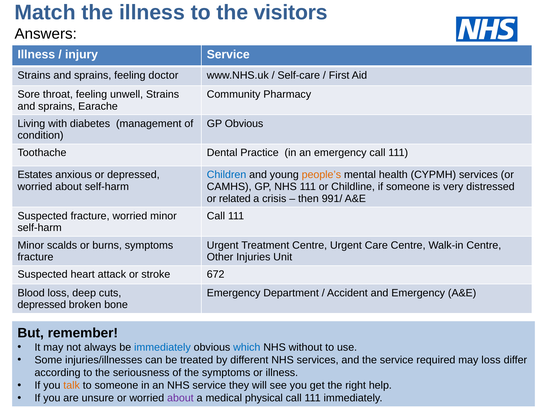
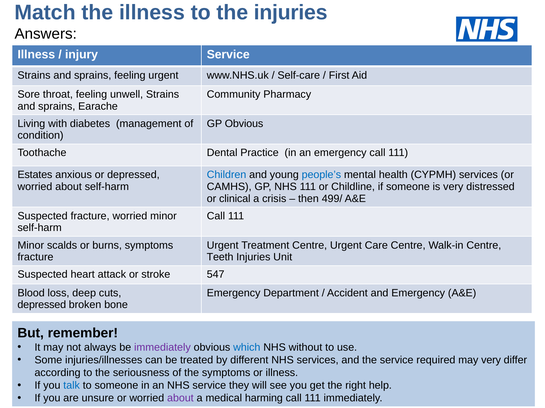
the visitors: visitors -> injuries
feeling doctor: doctor -> urgent
people’s colour: orange -> blue
related: related -> clinical
991/: 991/ -> 499/
Other: Other -> Teeth
672: 672 -> 547
immediately at (162, 348) colour: blue -> purple
may loss: loss -> very
talk colour: orange -> blue
physical: physical -> harming
